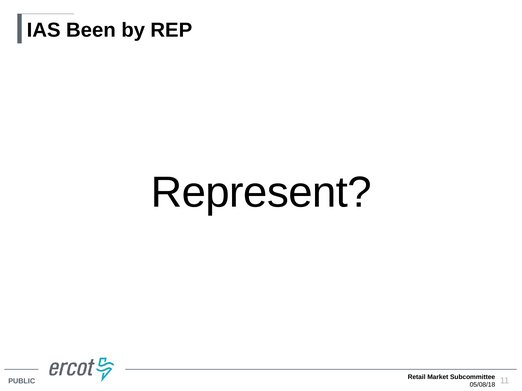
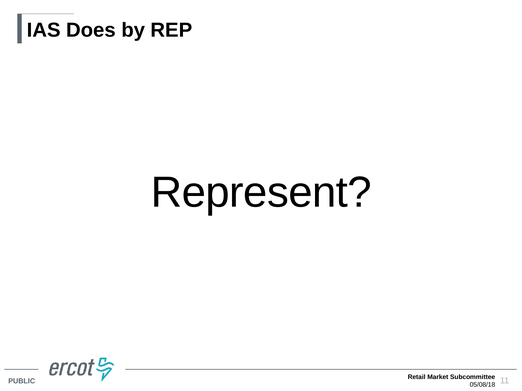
Been: Been -> Does
